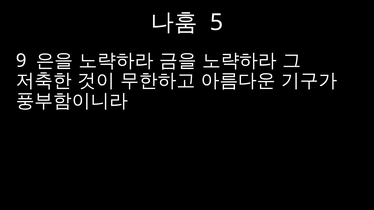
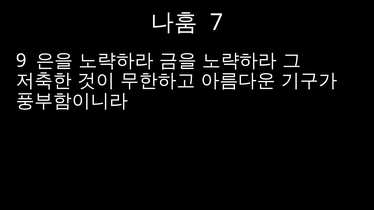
5: 5 -> 7
